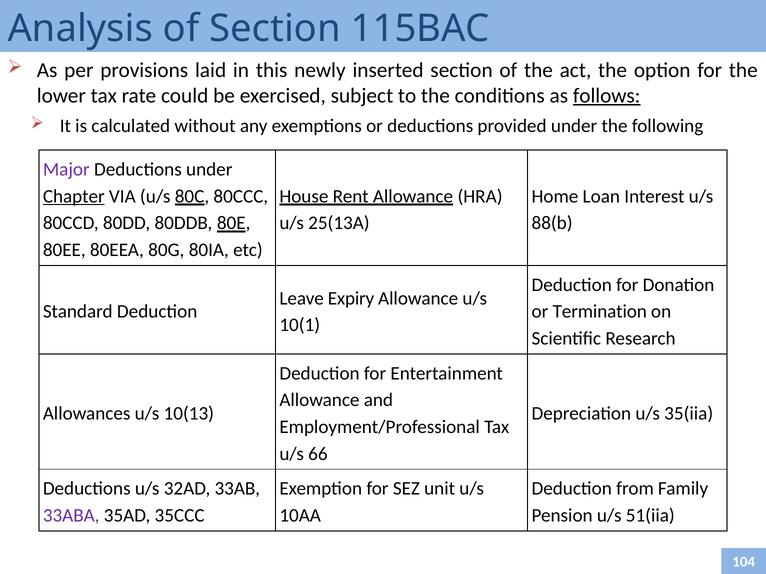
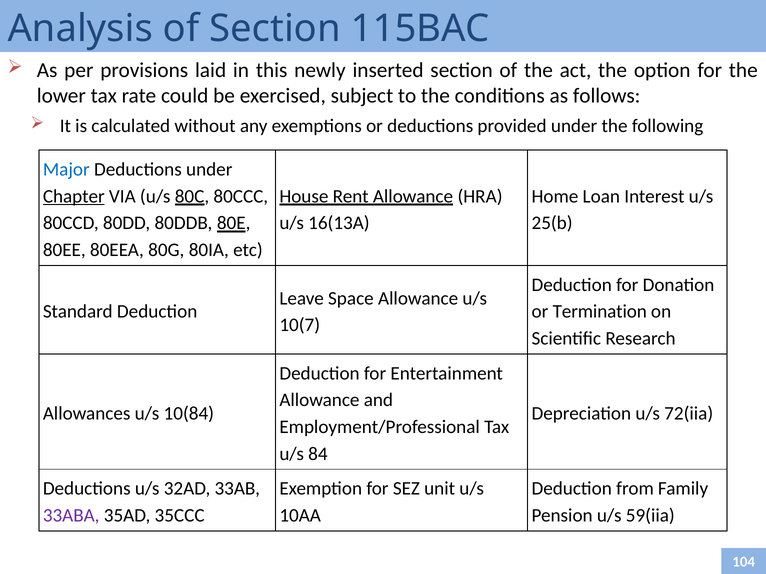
follows underline: present -> none
Major colour: purple -> blue
25(13A: 25(13A -> 16(13A
88(b: 88(b -> 25(b
Expiry: Expiry -> Space
10(1: 10(1 -> 10(7
10(13: 10(13 -> 10(84
35(iia: 35(iia -> 72(iia
66: 66 -> 84
51(iia: 51(iia -> 59(iia
